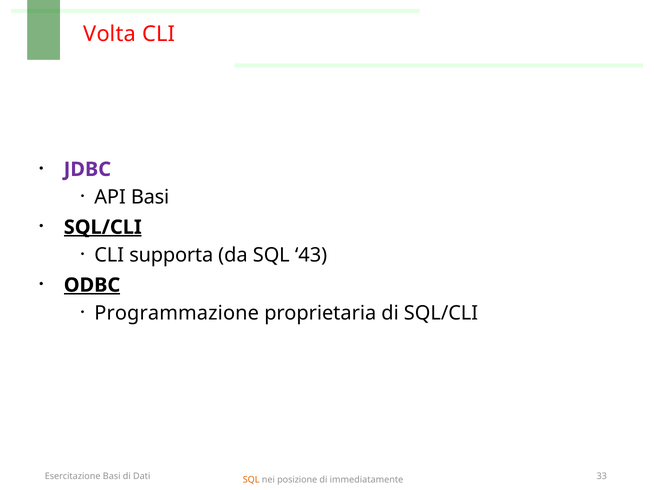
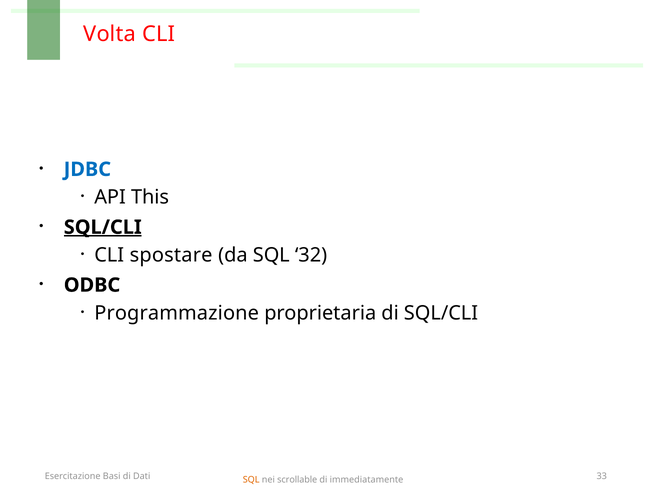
JDBC colour: purple -> blue
API Basi: Basi -> This
supporta: supporta -> spostare
43: 43 -> 32
ODBC underline: present -> none
posizione: posizione -> scrollable
